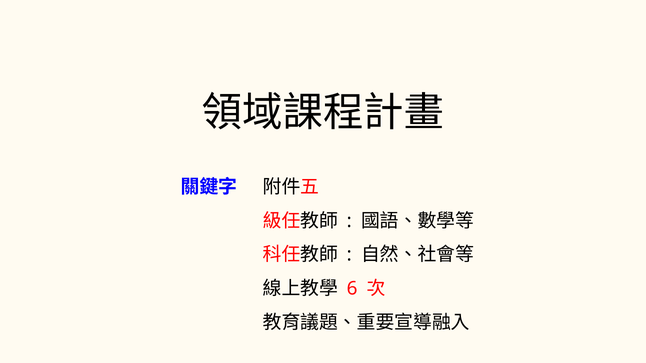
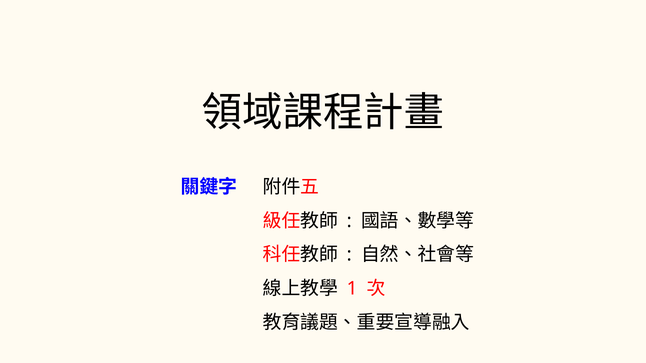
6: 6 -> 1
